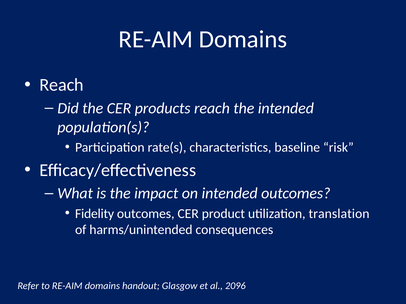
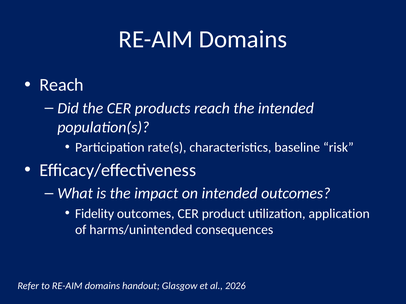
translation: translation -> application
2096: 2096 -> 2026
